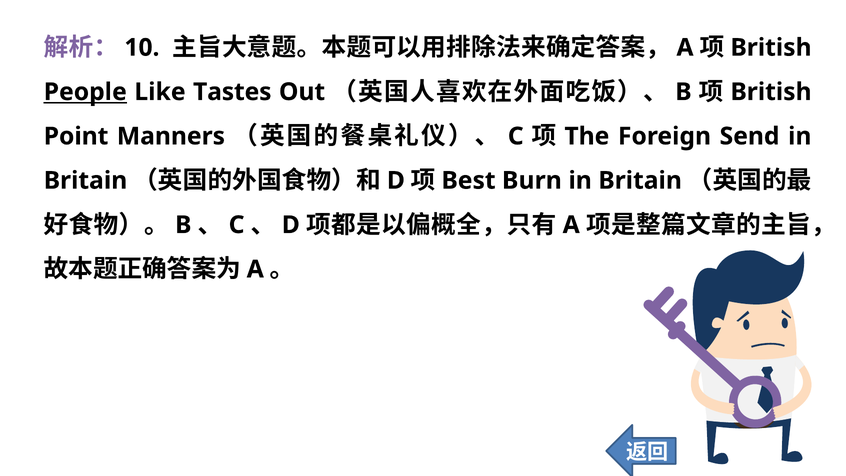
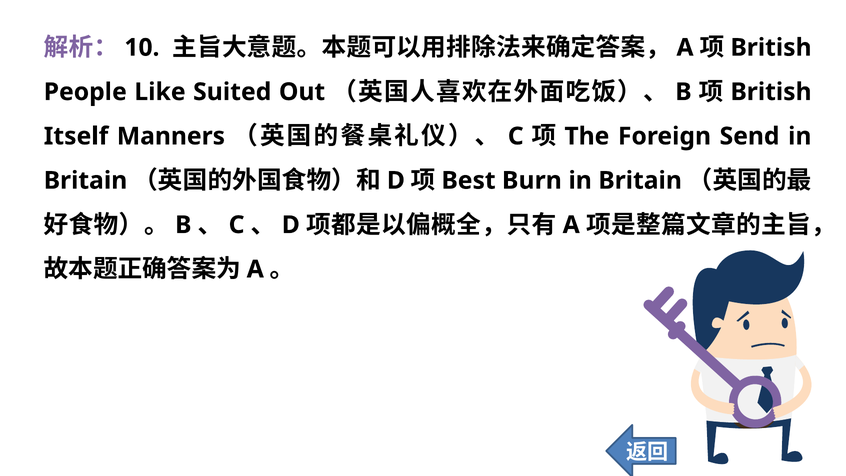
People underline: present -> none
Tastes: Tastes -> Suited
Point: Point -> Itself
